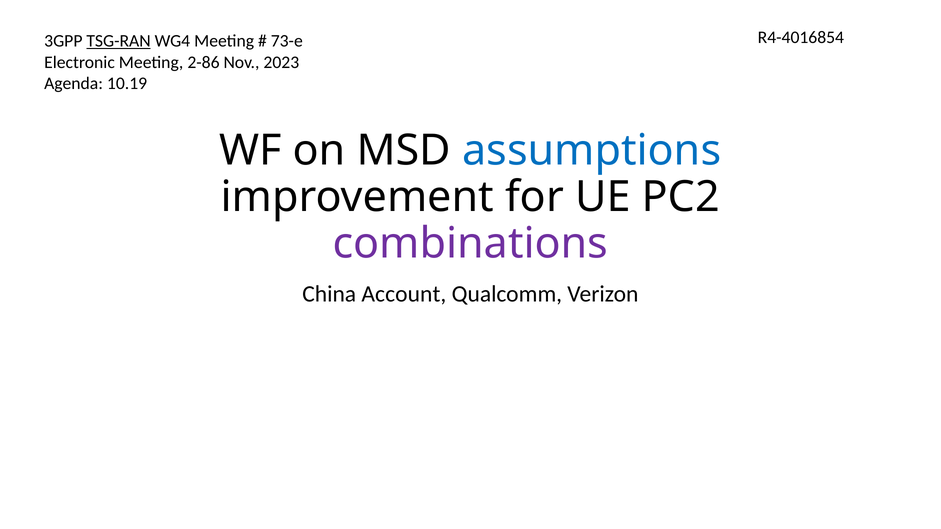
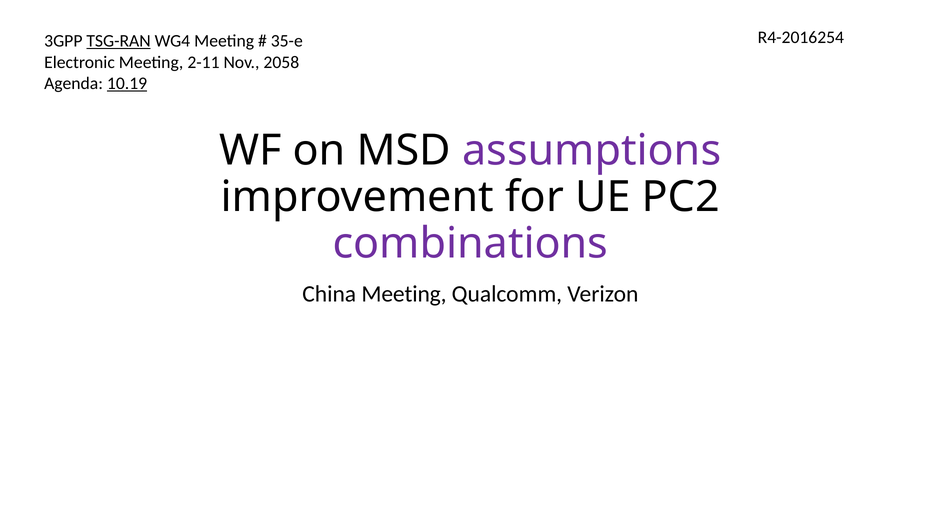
R4-4016854: R4-4016854 -> R4-2016254
73-e: 73-e -> 35-e
2-86: 2-86 -> 2-11
2023: 2023 -> 2058
10.19 underline: none -> present
assumptions colour: blue -> purple
China Account: Account -> Meeting
